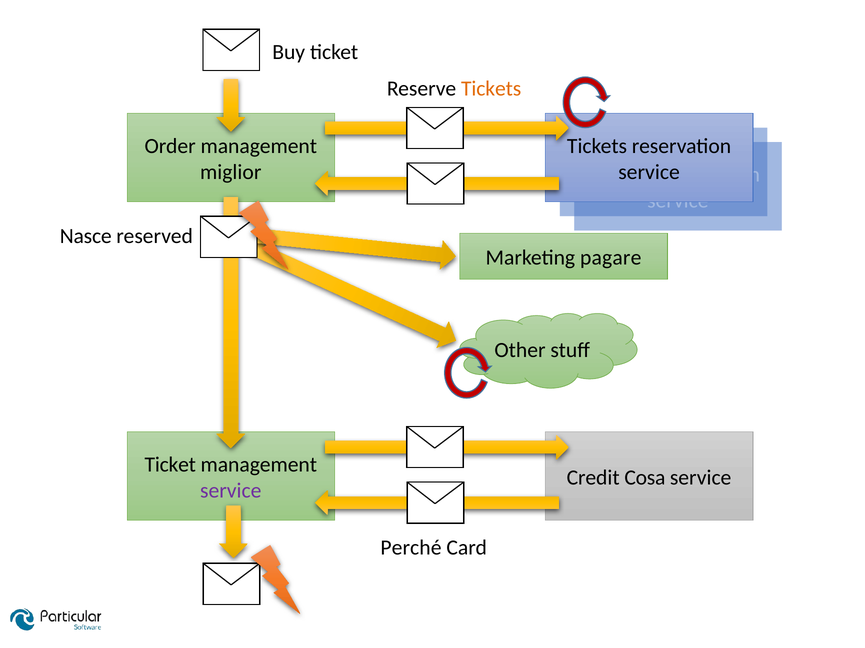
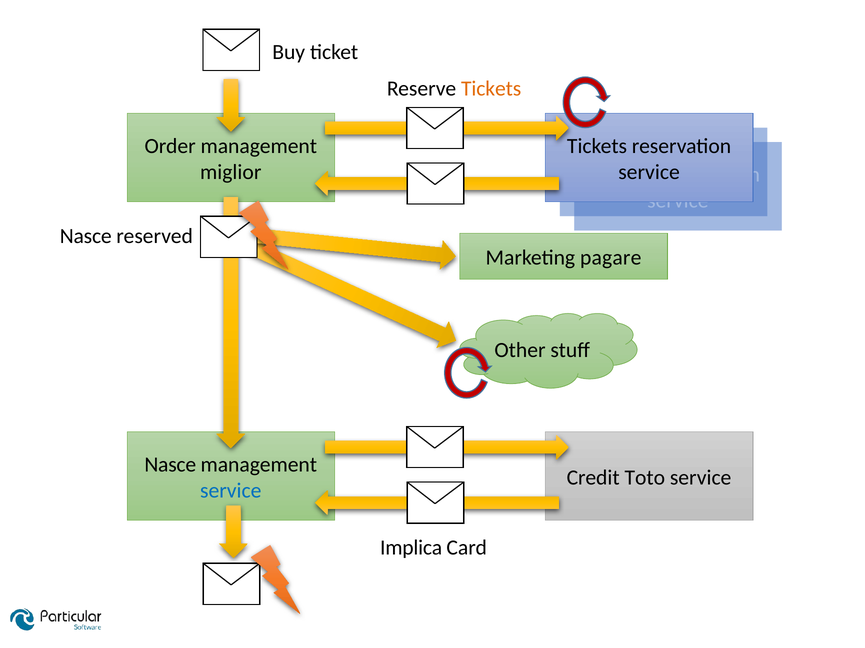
Ticket at (170, 465): Ticket -> Nasce
Cosa: Cosa -> Toto
service at (231, 491) colour: purple -> blue
Perché: Perché -> Implica
